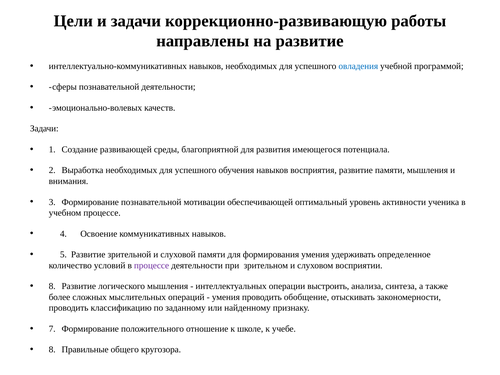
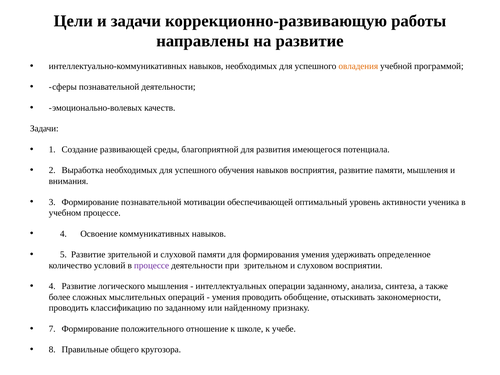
овладения colour: blue -> orange
8 at (52, 286): 8 -> 4
операции выстроить: выстроить -> заданному
